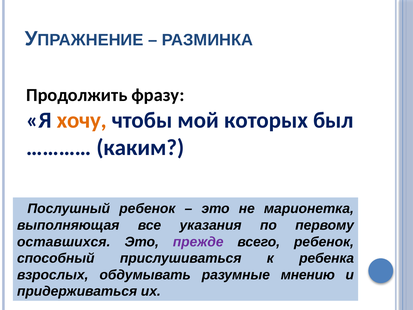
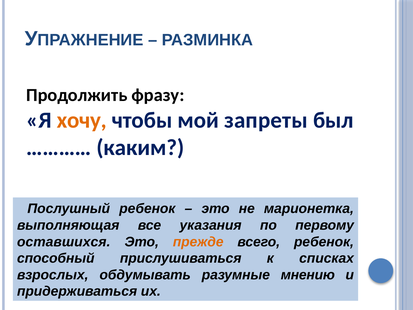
которых: которых -> запреты
прежде colour: purple -> orange
ребенка: ребенка -> списках
